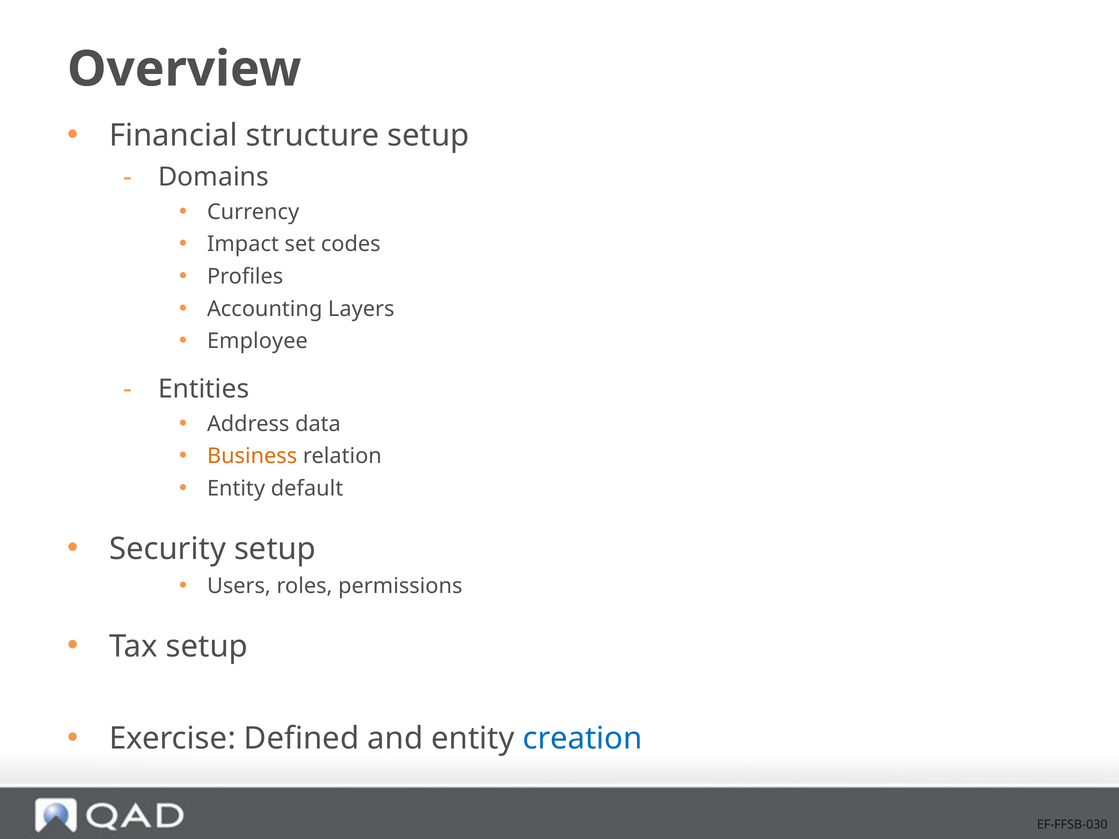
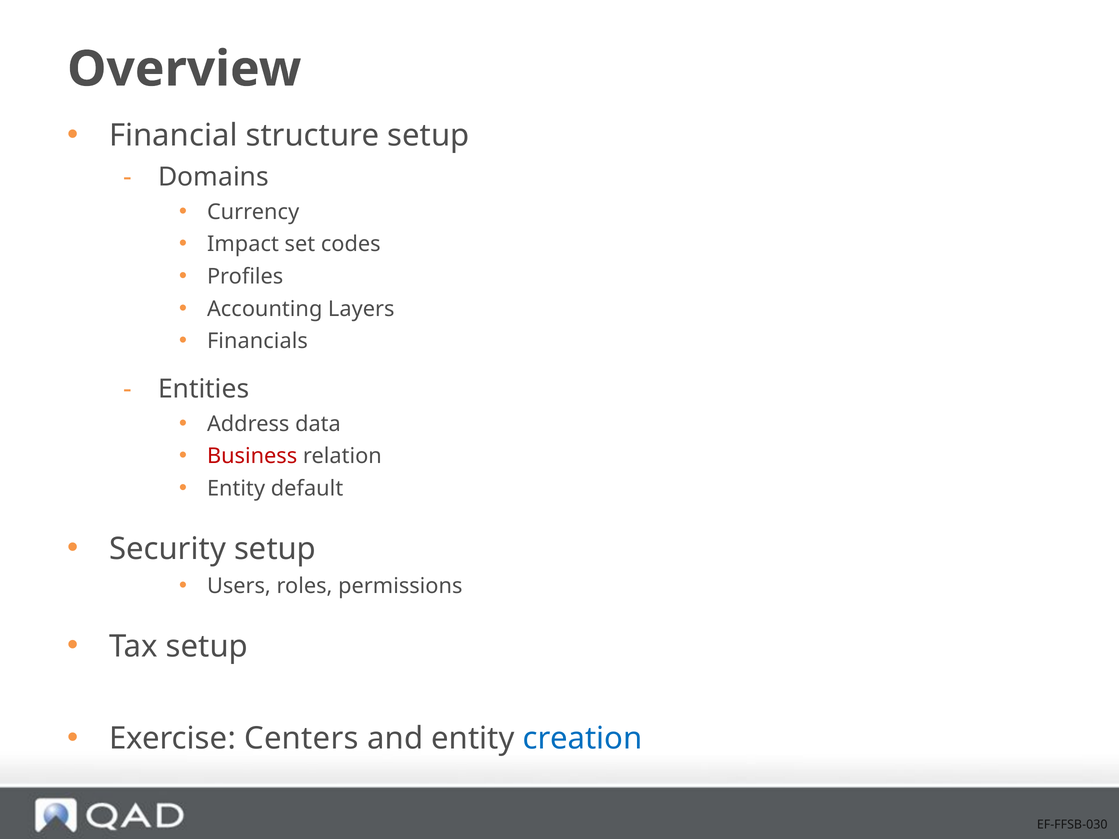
Employee: Employee -> Financials
Business colour: orange -> red
Defined: Defined -> Centers
